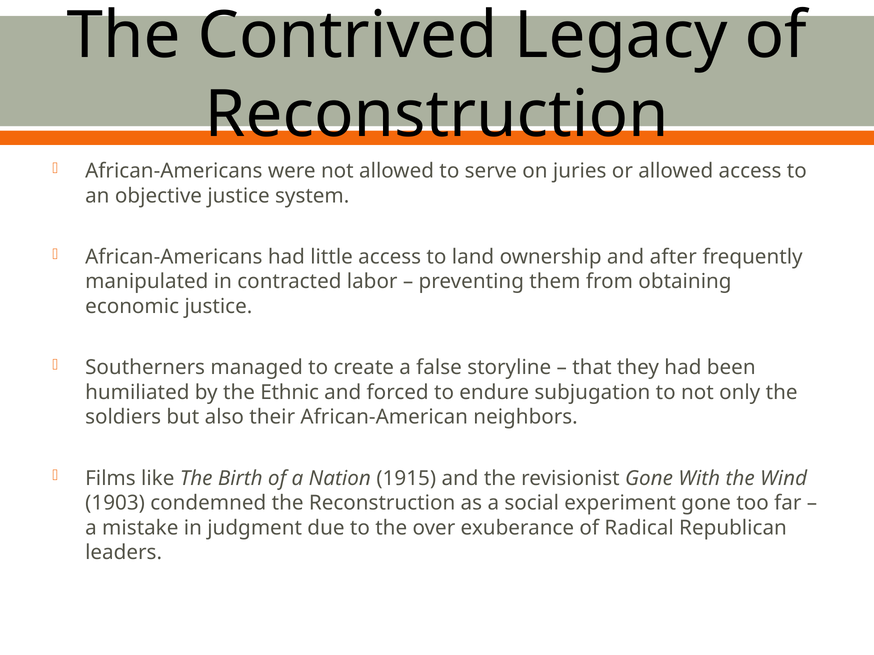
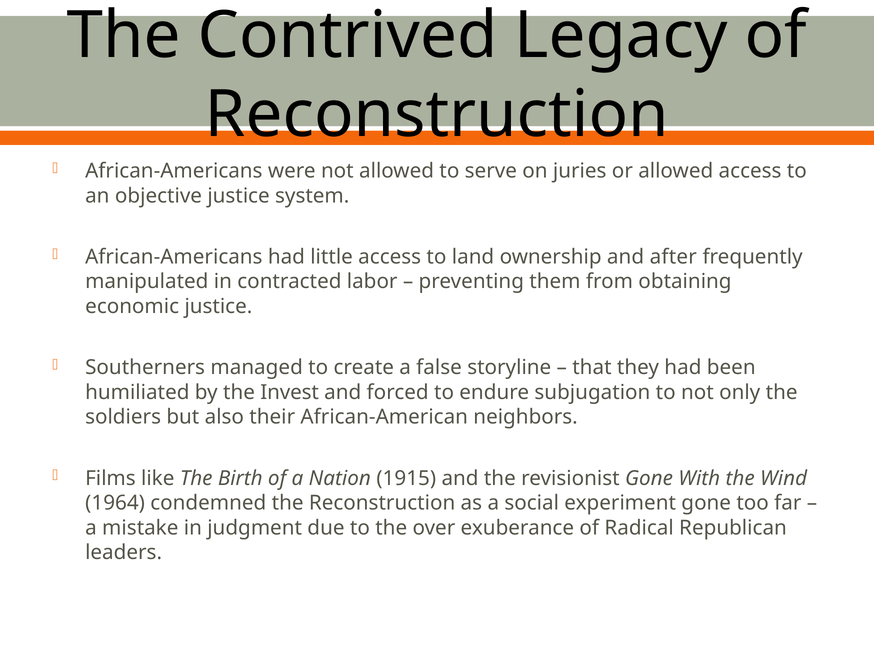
Ethnic: Ethnic -> Invest
1903: 1903 -> 1964
